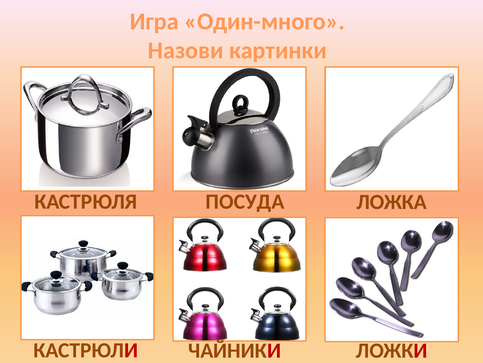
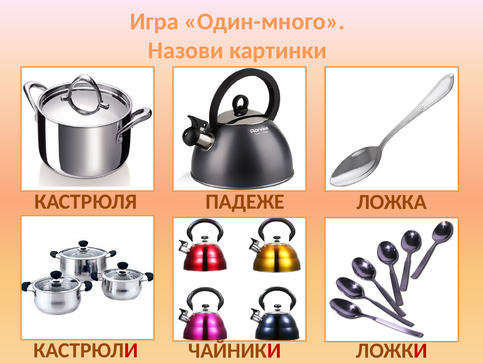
ПОСУДА: ПОСУДА -> ПАДЕЖЕ
